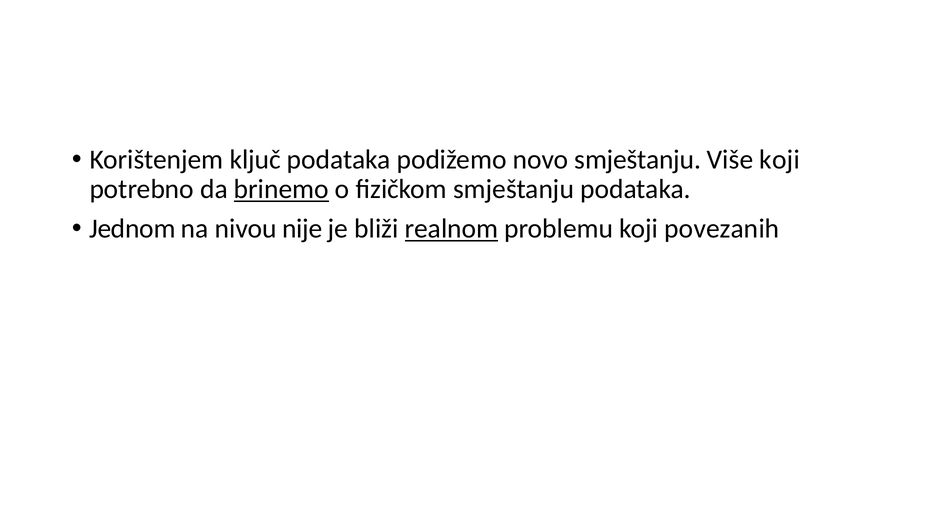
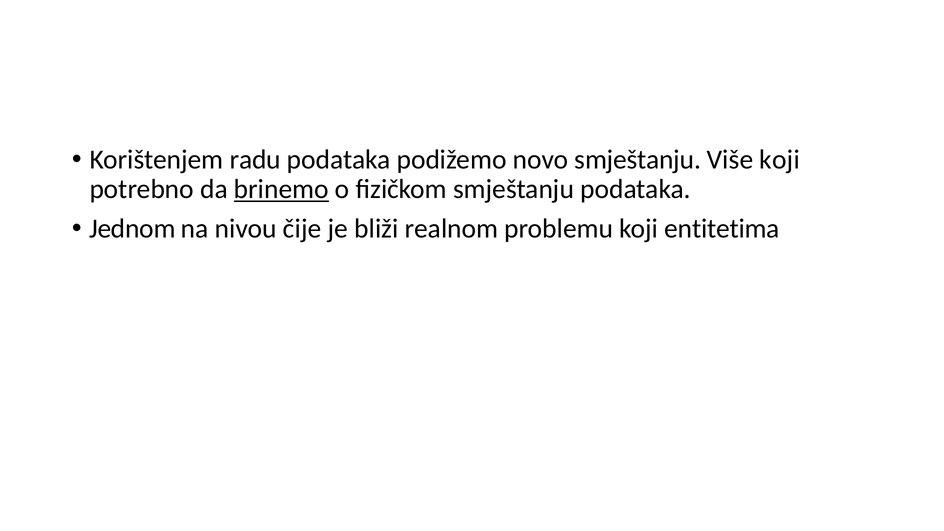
ključ: ključ -> radu
nije: nije -> čije
realnom underline: present -> none
povezanih: povezanih -> entitetima
